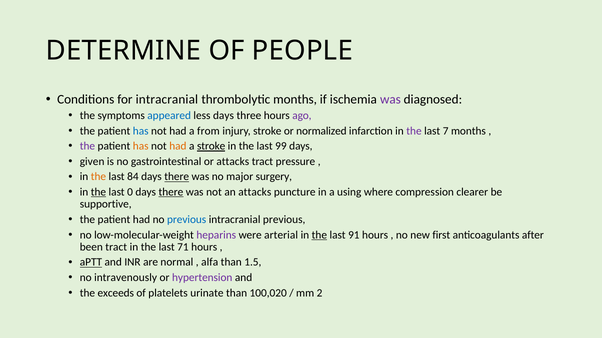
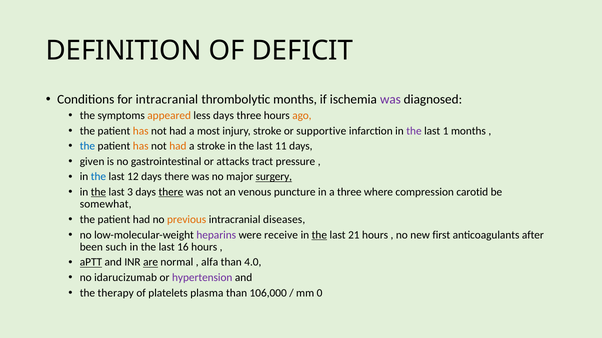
DETERMINE: DETERMINE -> DEFINITION
PEOPLE: PEOPLE -> DEFICIT
appeared colour: blue -> orange
ago colour: purple -> orange
has at (141, 131) colour: blue -> orange
from: from -> most
normalized: normalized -> supportive
7: 7 -> 1
the at (87, 146) colour: purple -> blue
stroke at (211, 146) underline: present -> none
99: 99 -> 11
the at (98, 177) colour: orange -> blue
84: 84 -> 12
there at (177, 177) underline: present -> none
surgery underline: none -> present
0: 0 -> 3
an attacks: attacks -> venous
a using: using -> three
clearer: clearer -> carotid
supportive: supportive -> somewhat
previous at (187, 220) colour: blue -> orange
intracranial previous: previous -> diseases
arterial: arterial -> receive
91: 91 -> 21
been tract: tract -> such
71: 71 -> 16
are underline: none -> present
1.5: 1.5 -> 4.0
intravenously: intravenously -> idarucizumab
exceeds: exceeds -> therapy
urinate: urinate -> plasma
100,020: 100,020 -> 106,000
2: 2 -> 0
